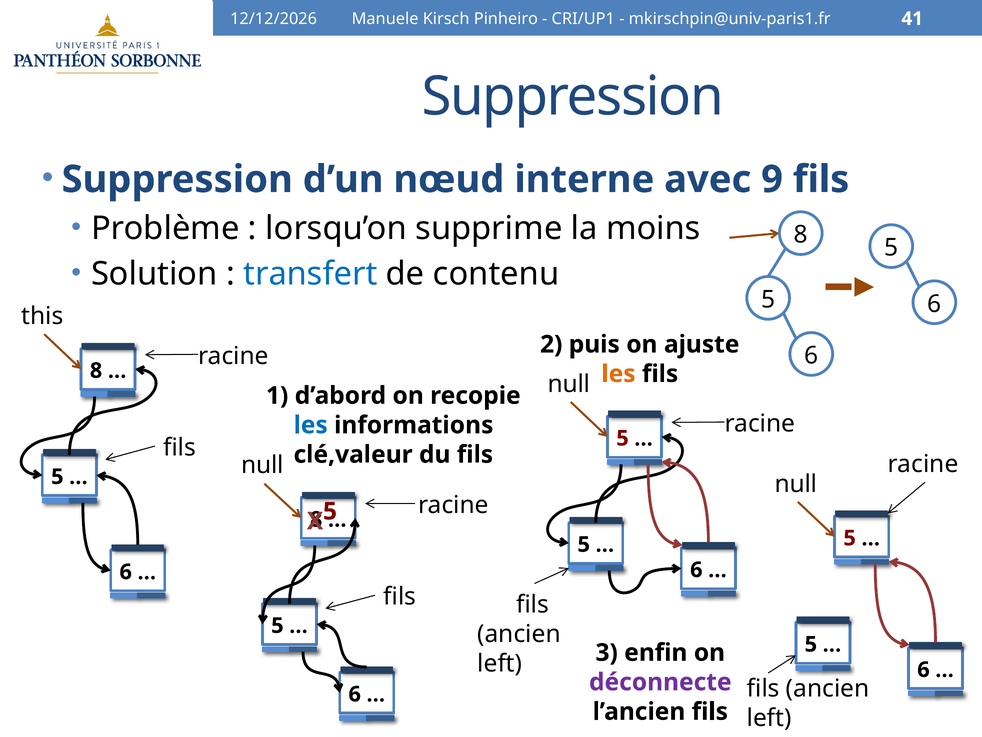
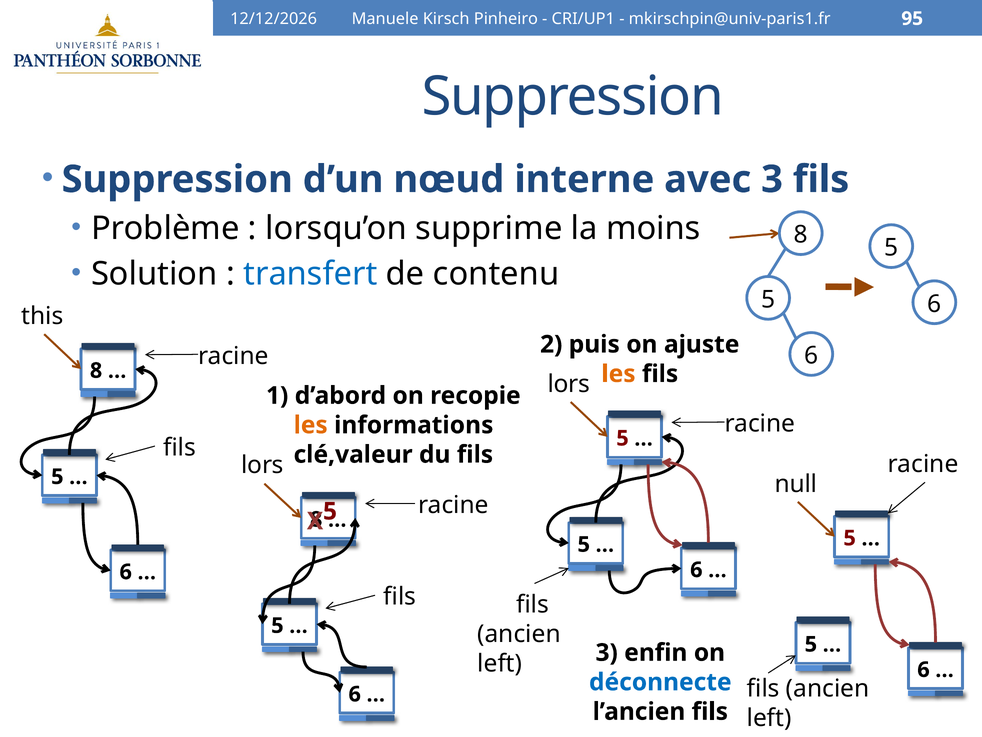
41: 41 -> 95
avec 9: 9 -> 3
null at (569, 384): null -> lors
les at (311, 425) colour: blue -> orange
null at (263, 465): null -> lors
déconnecte colour: purple -> blue
